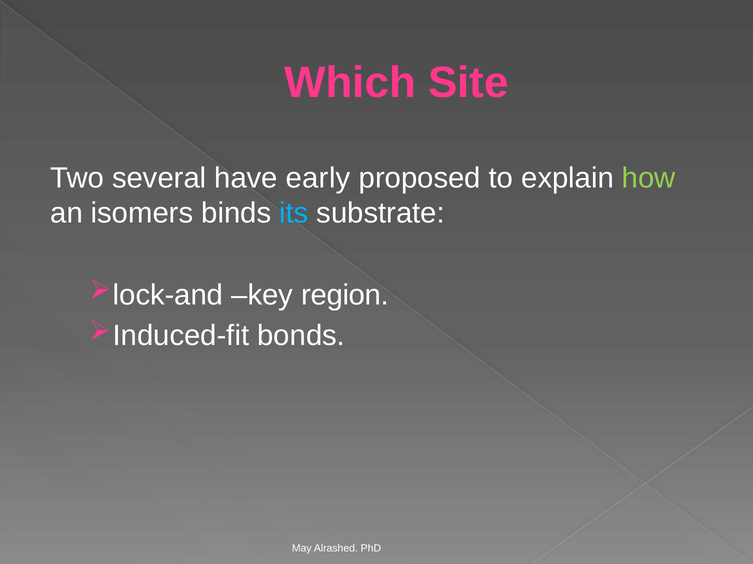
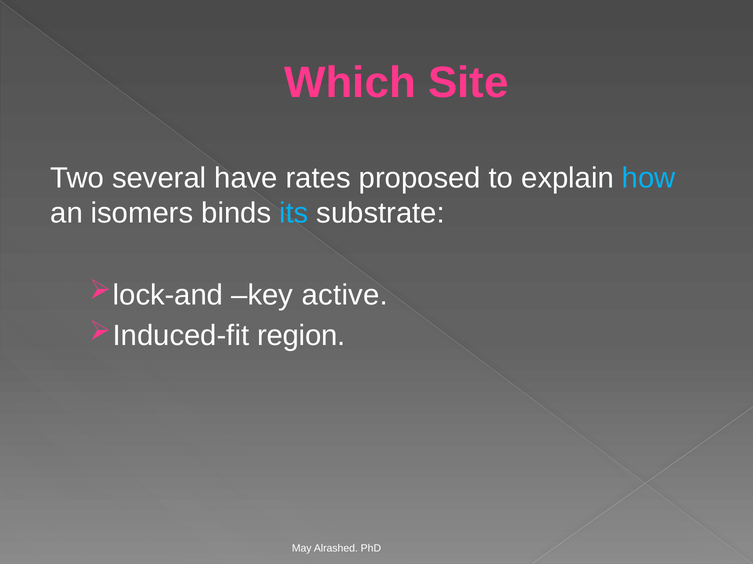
early: early -> rates
how colour: light green -> light blue
region: region -> active
bonds: bonds -> region
